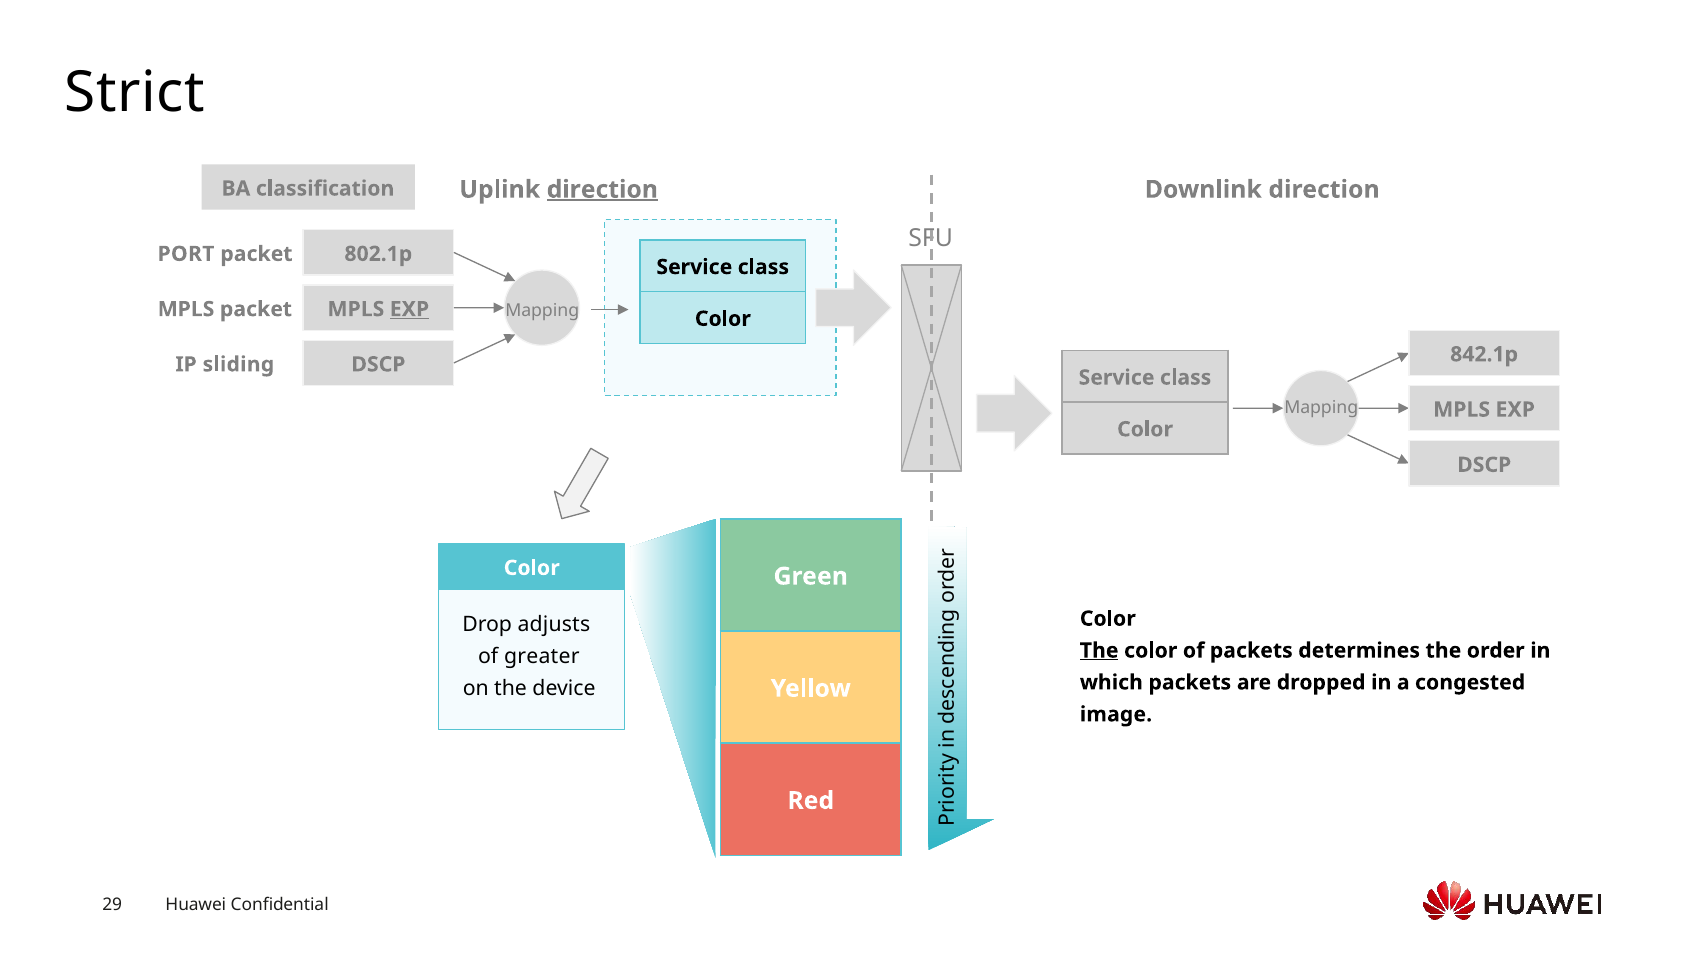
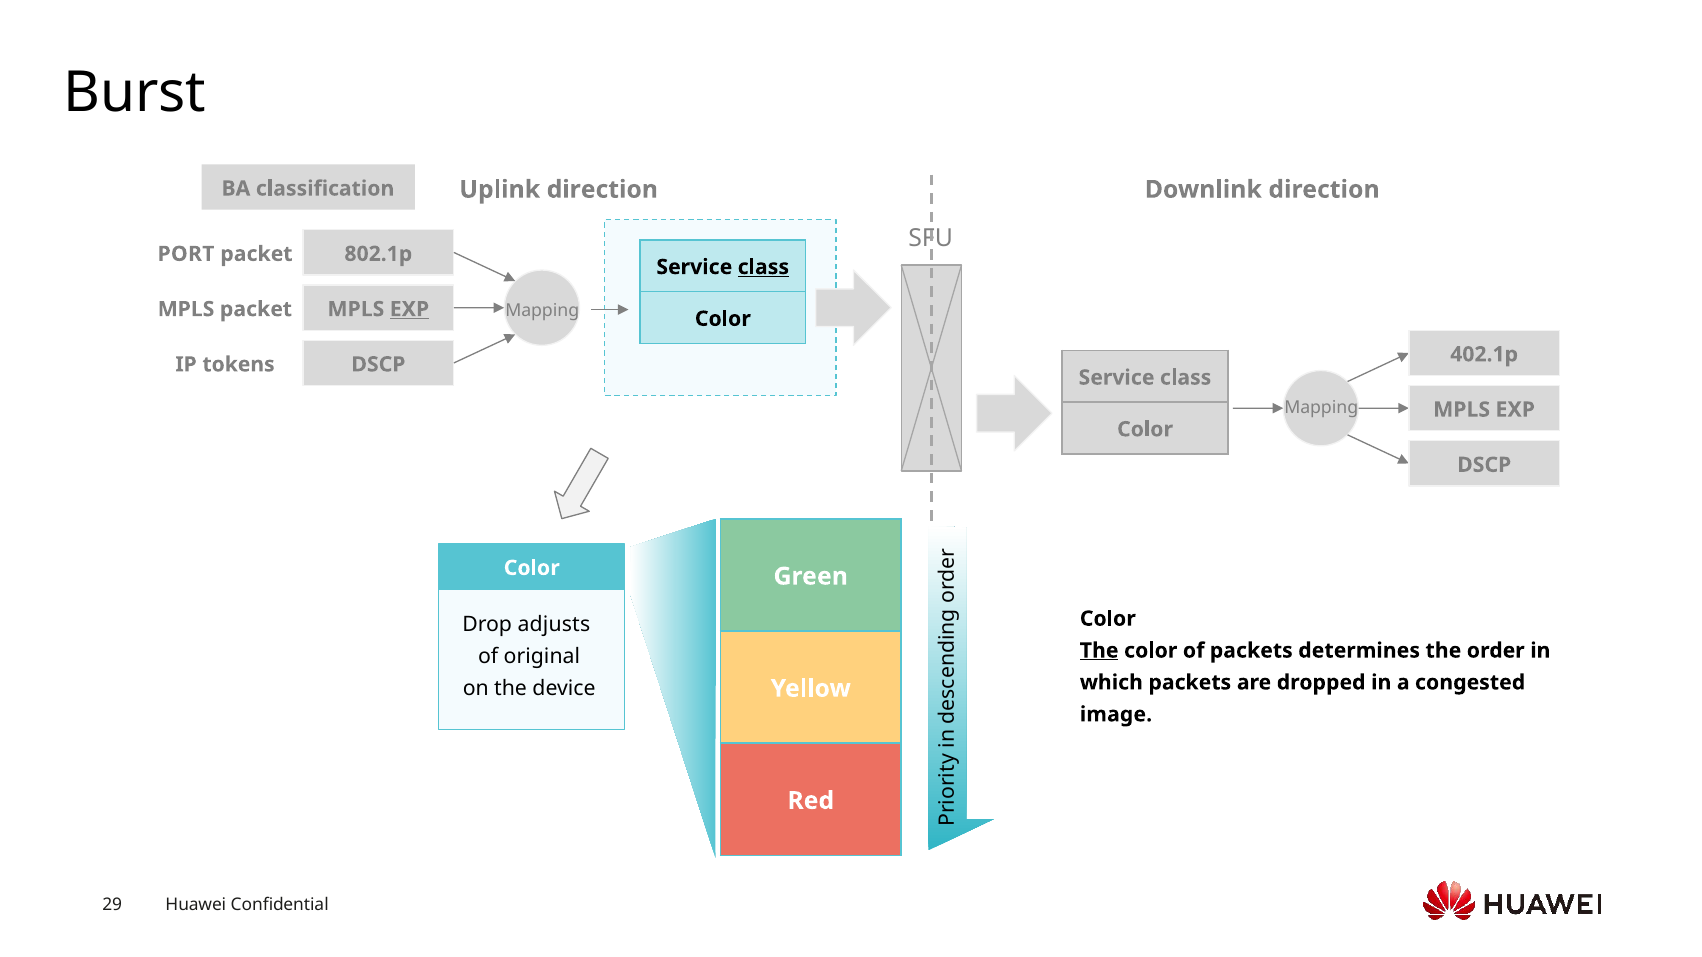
Strict: Strict -> Burst
direction at (602, 190) underline: present -> none
class at (763, 267) underline: none -> present
842.1p: 842.1p -> 402.1p
sliding: sliding -> tokens
greater: greater -> original
